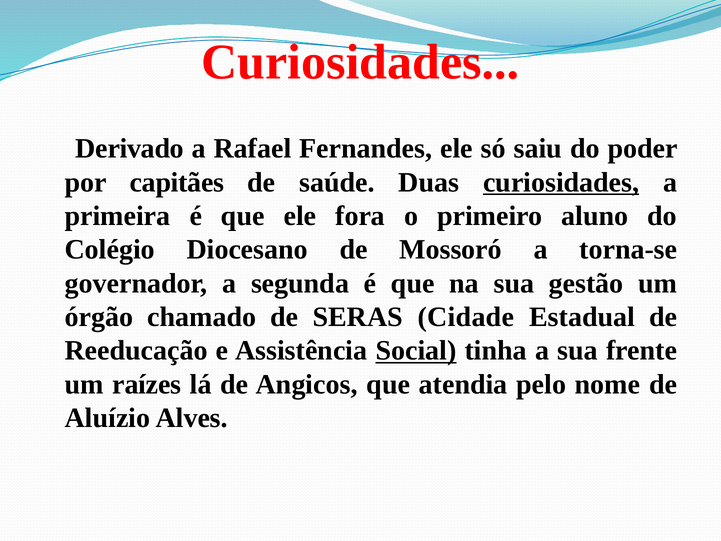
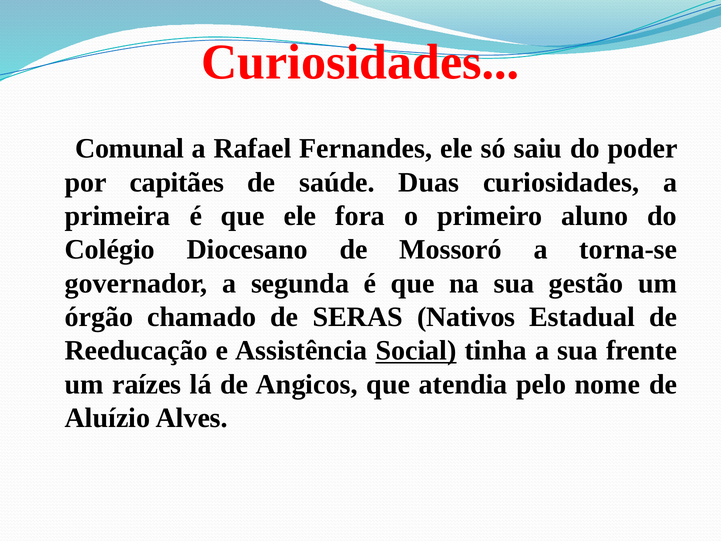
Derivado: Derivado -> Comunal
curiosidades at (561, 182) underline: present -> none
Cidade: Cidade -> Nativos
